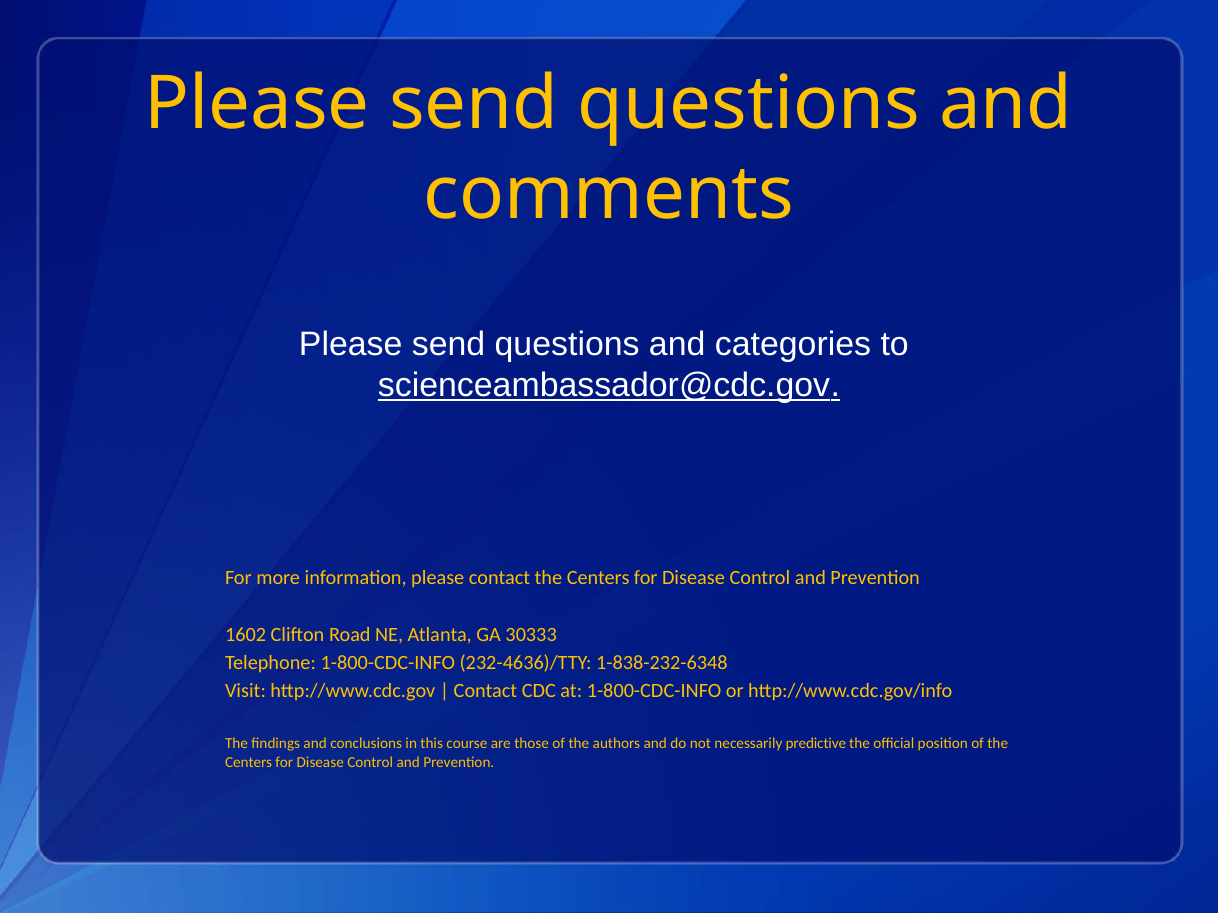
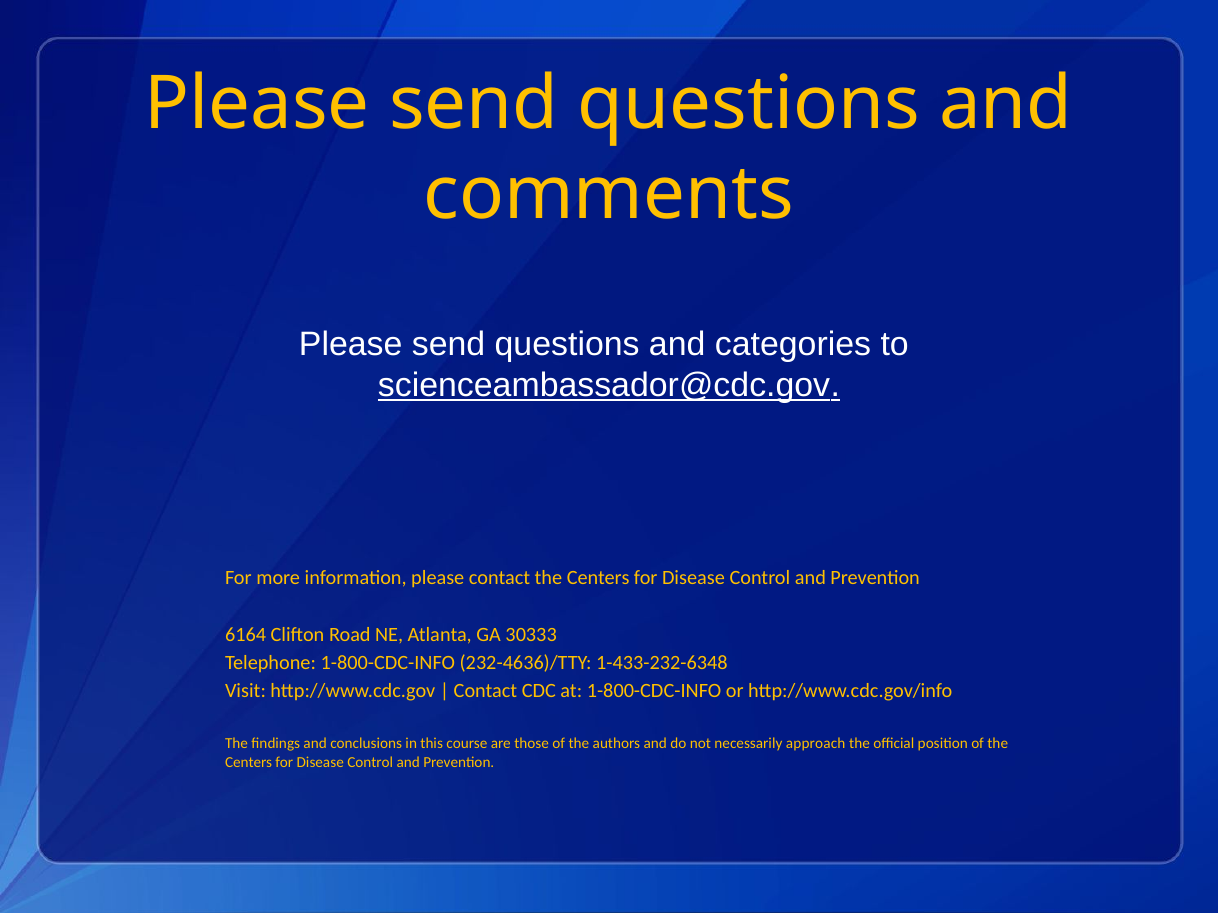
1602: 1602 -> 6164
1-838-232-6348: 1-838-232-6348 -> 1-433-232-6348
predictive: predictive -> approach
